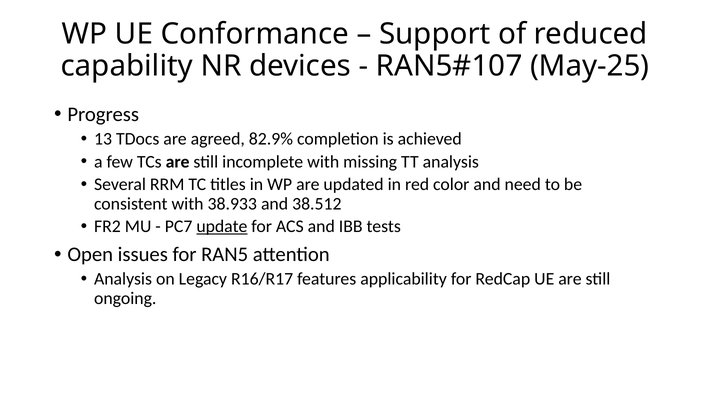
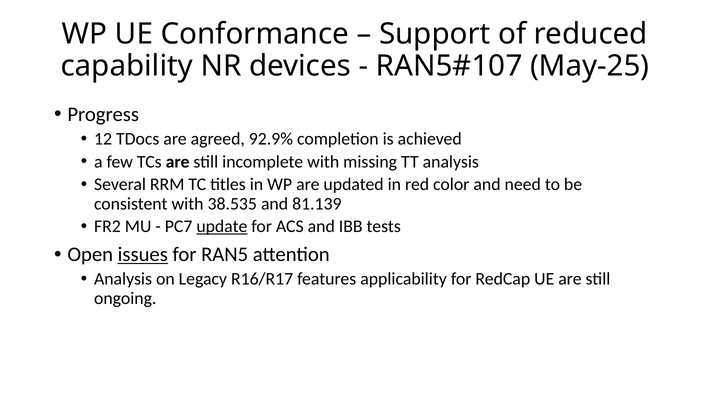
13: 13 -> 12
82.9%: 82.9% -> 92.9%
38.933: 38.933 -> 38.535
38.512: 38.512 -> 81.139
issues underline: none -> present
